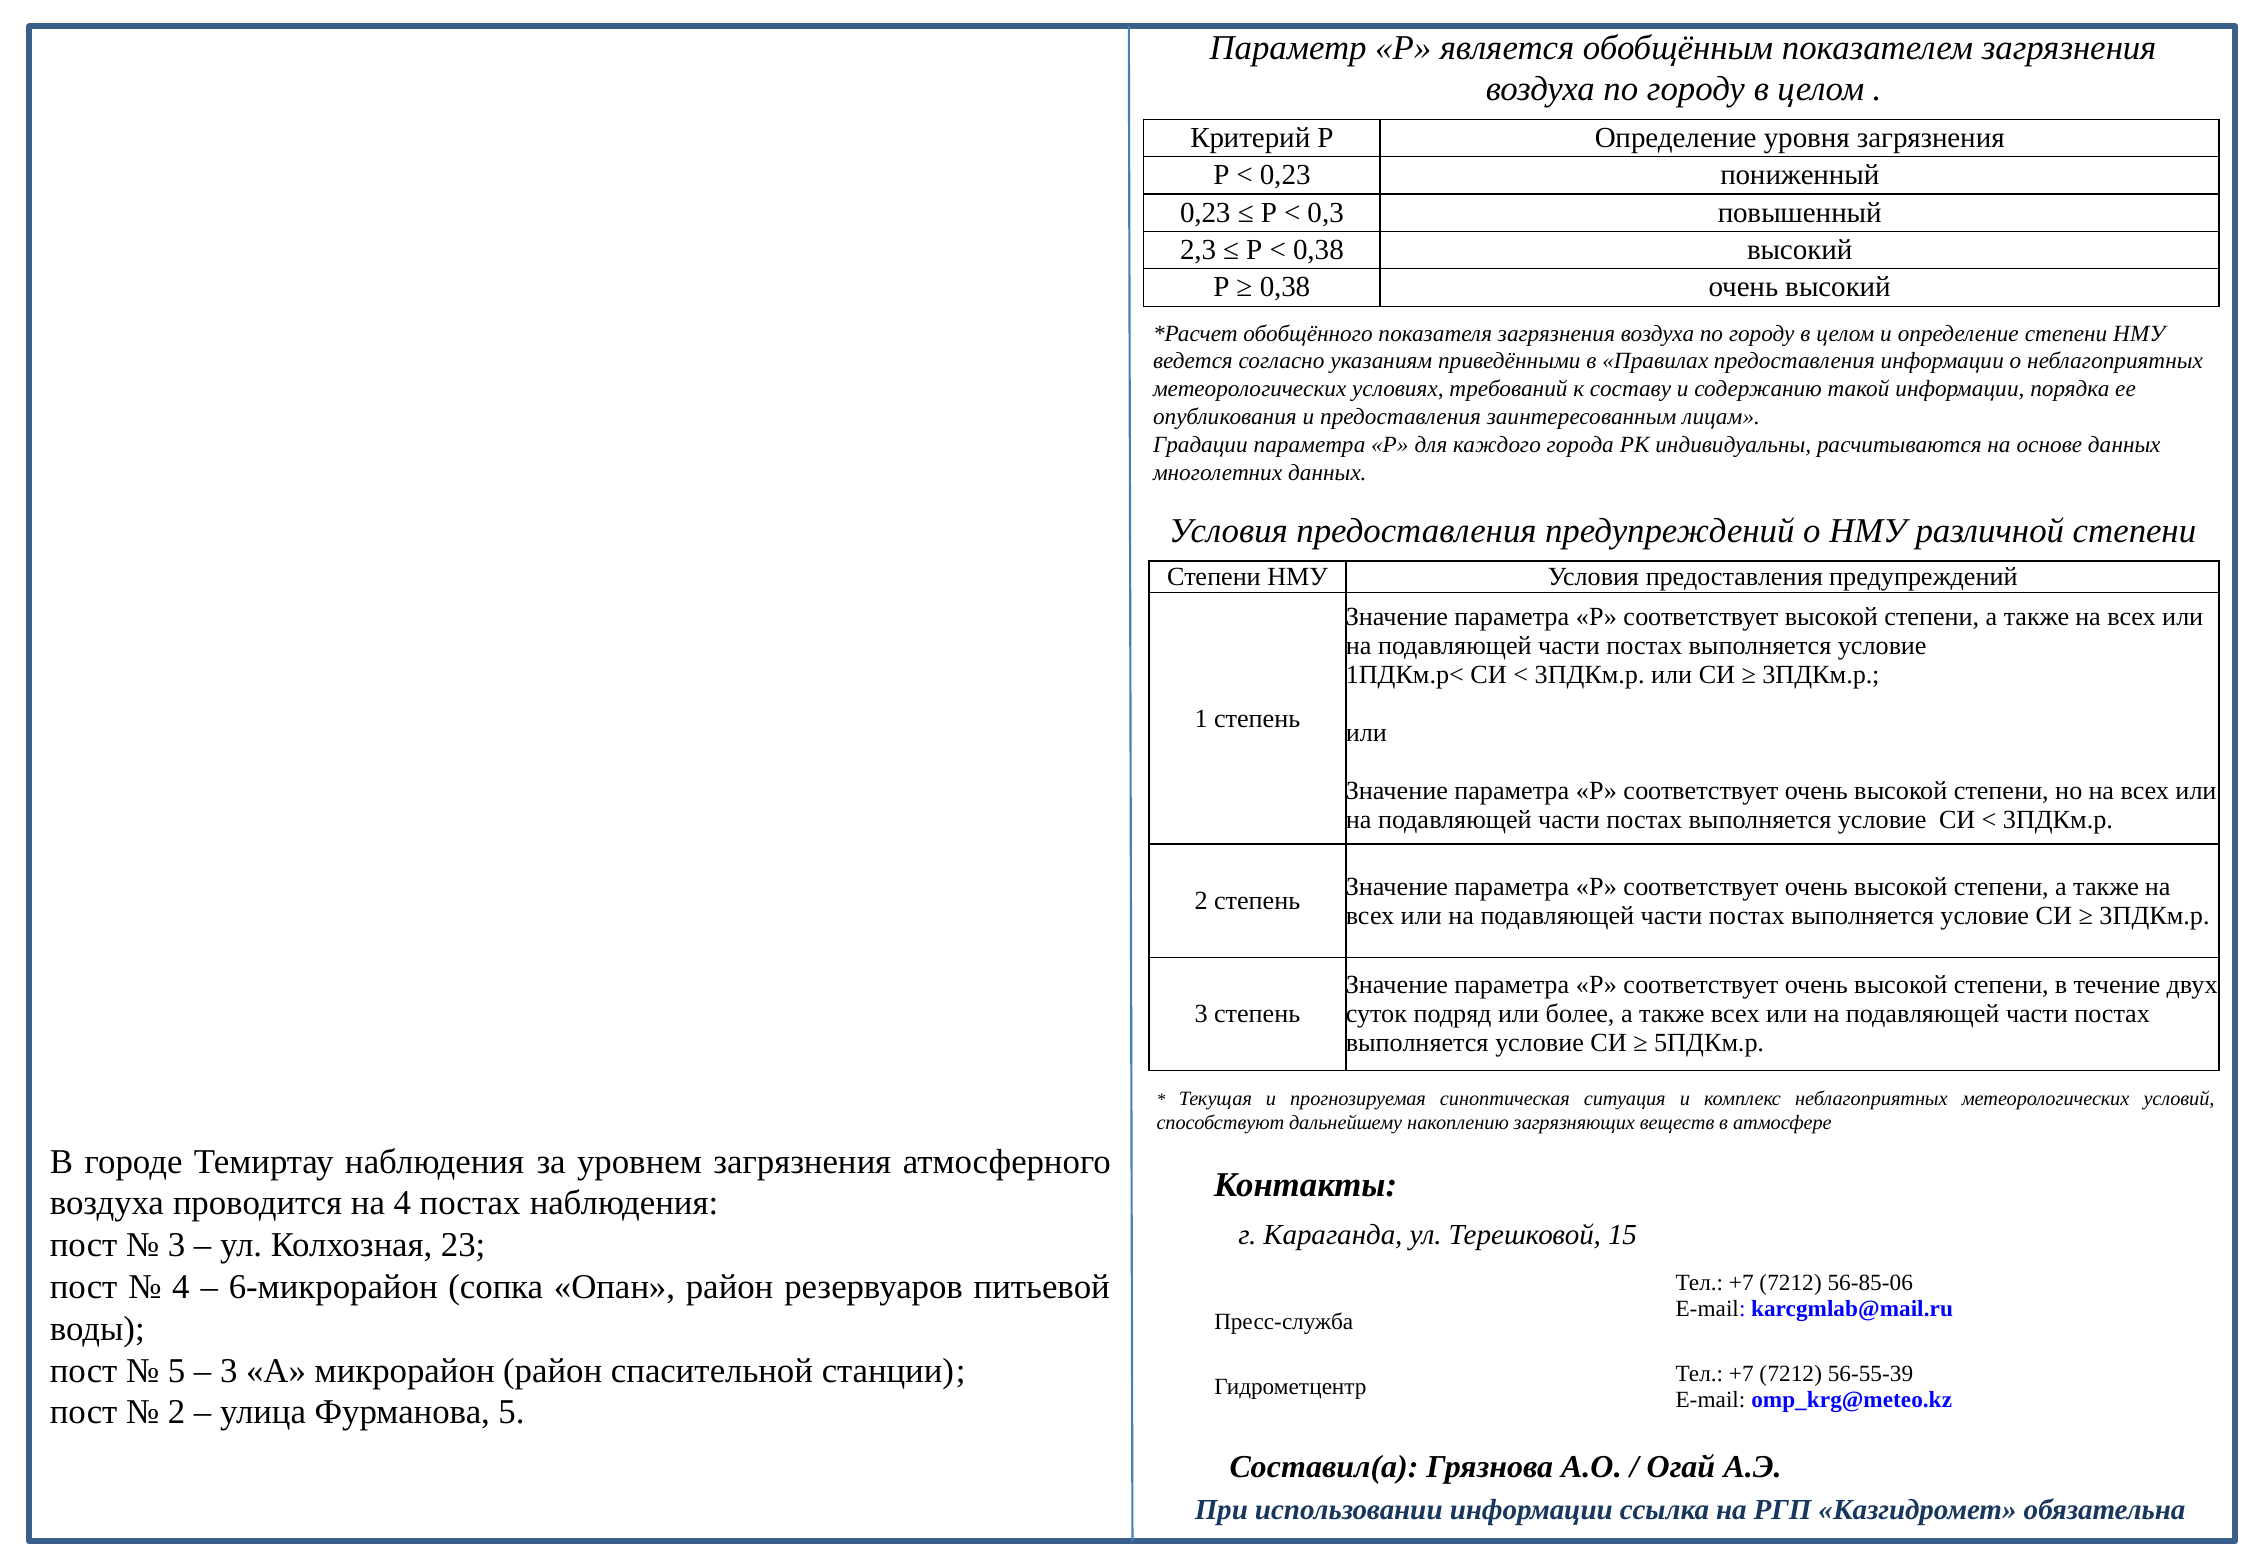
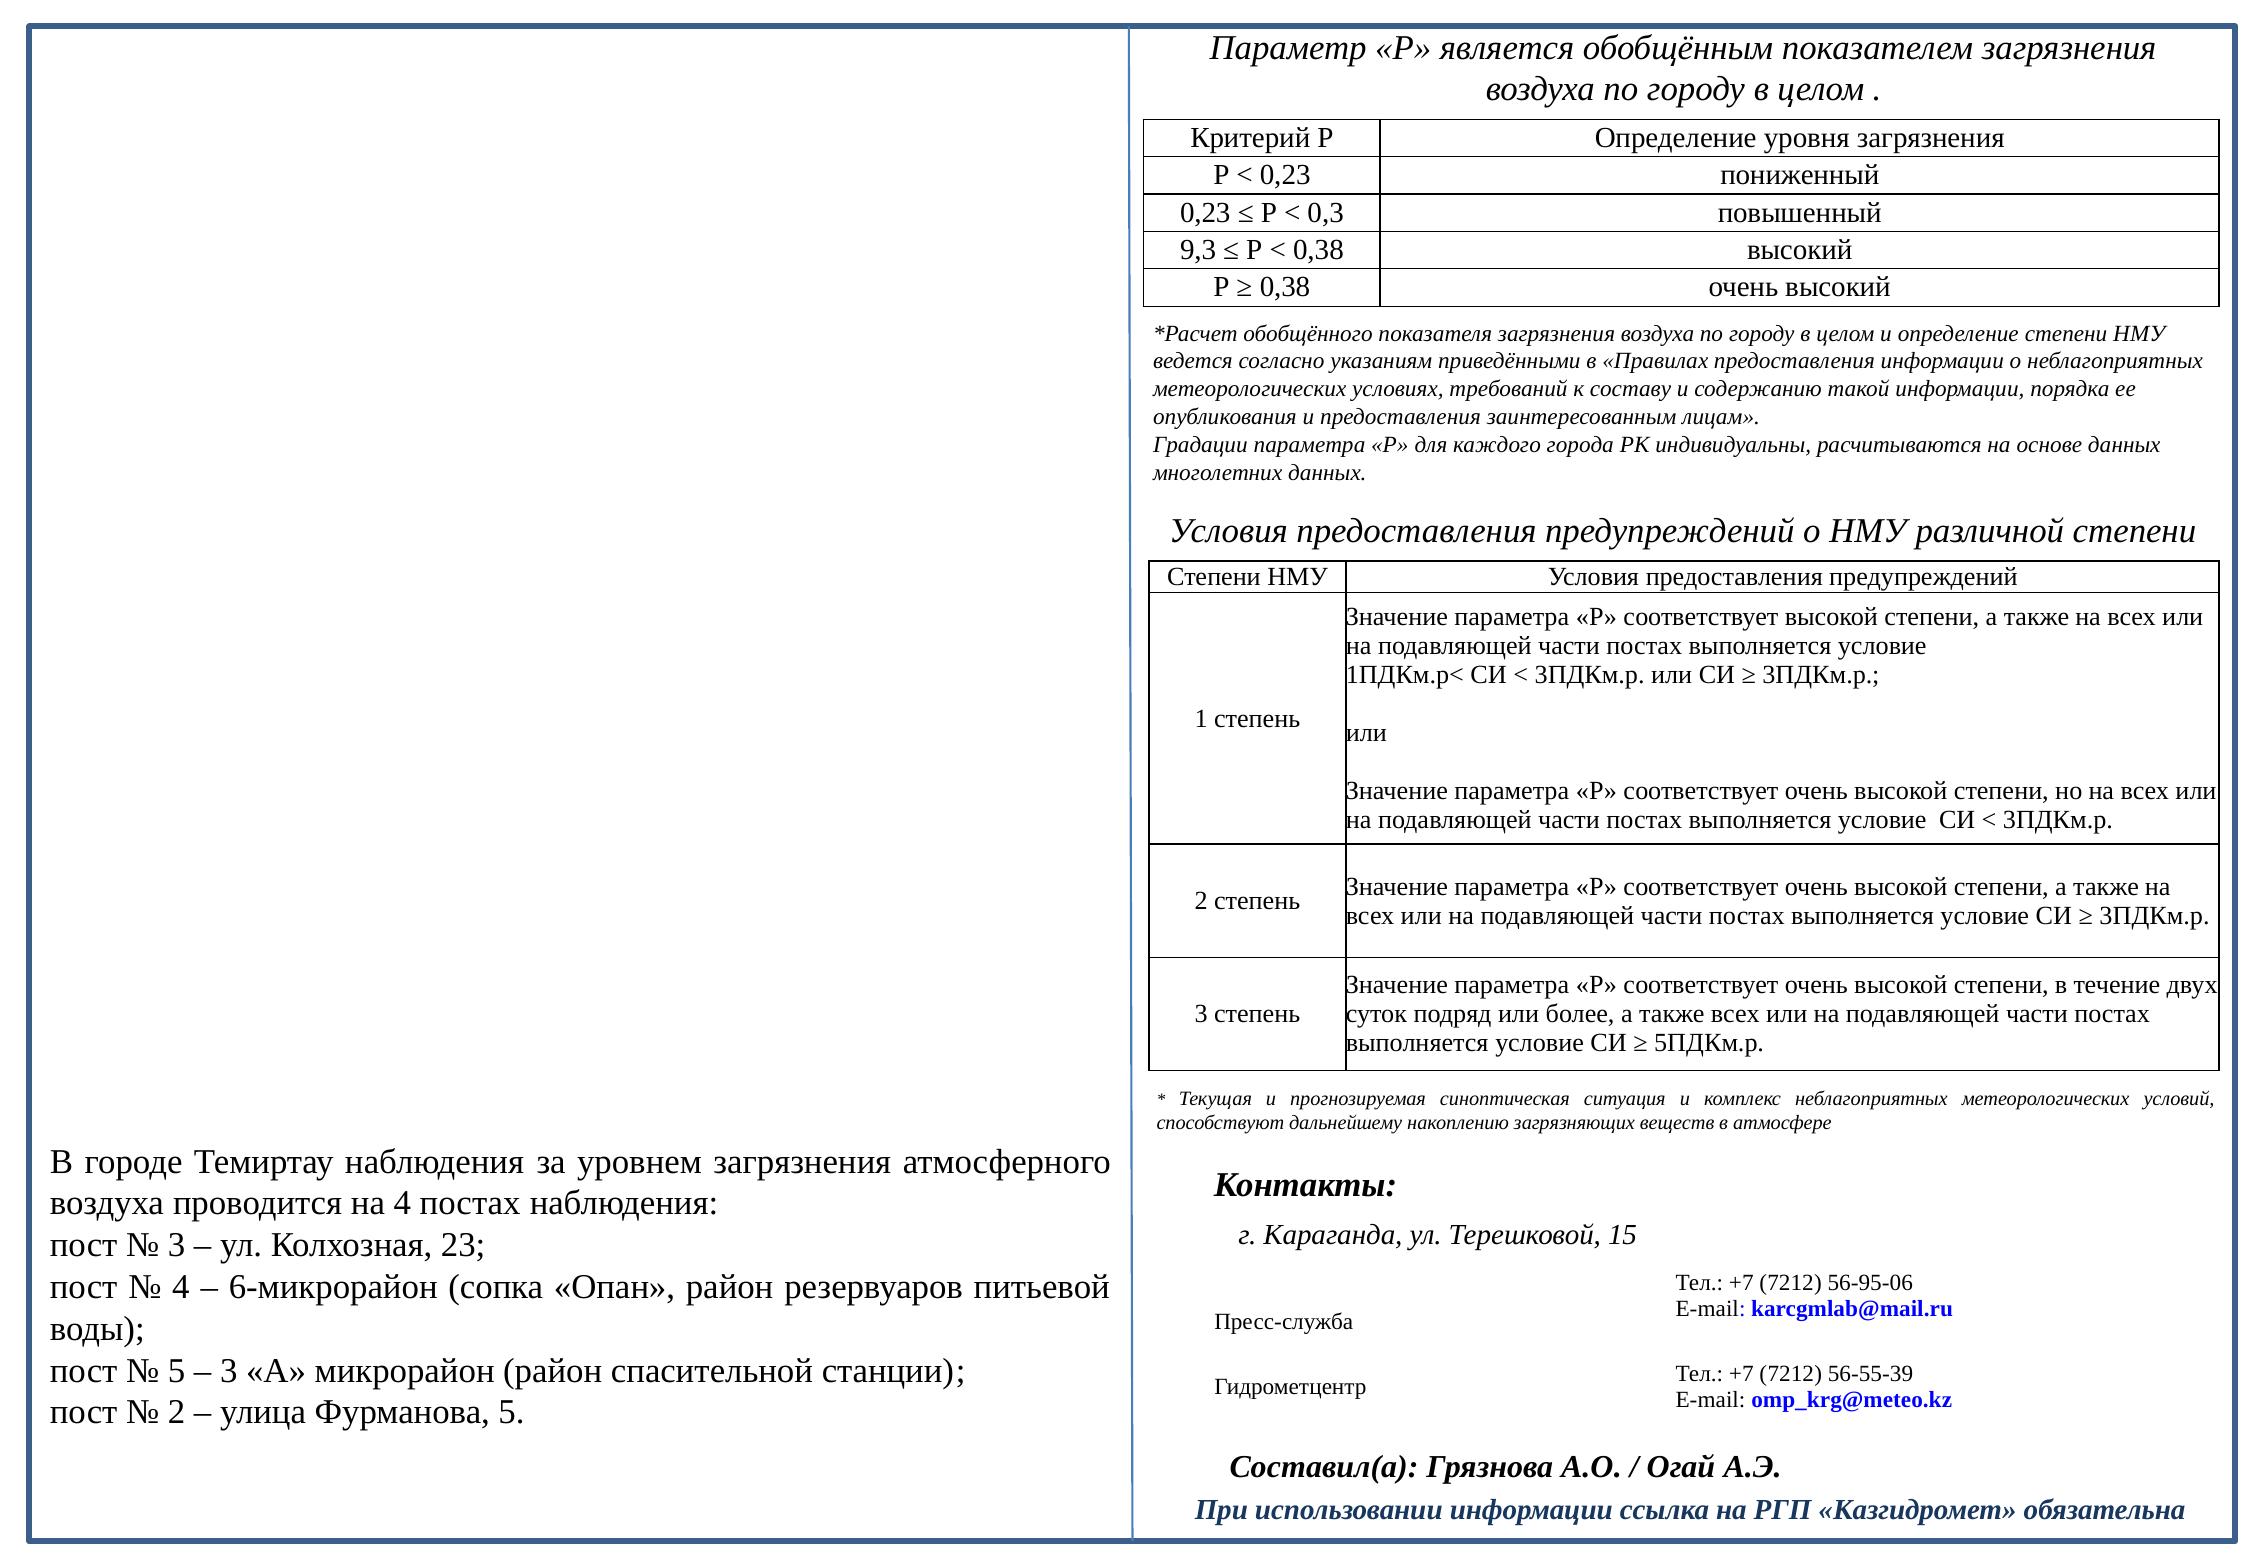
2,3: 2,3 -> 9,3
56-85-06: 56-85-06 -> 56-95-06
